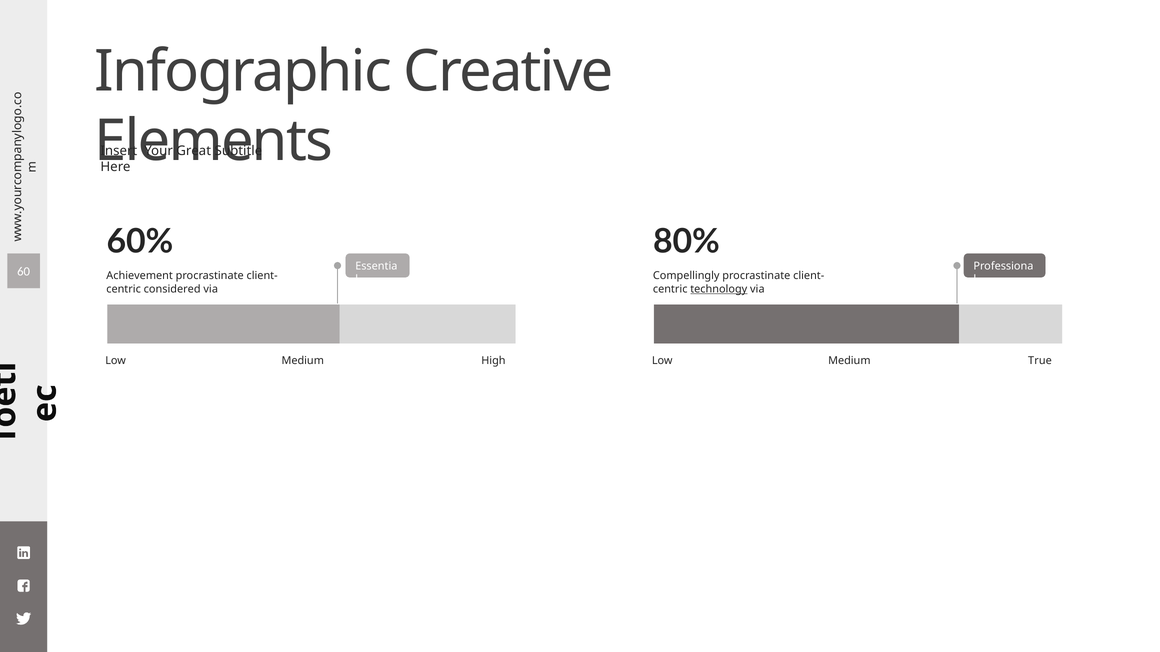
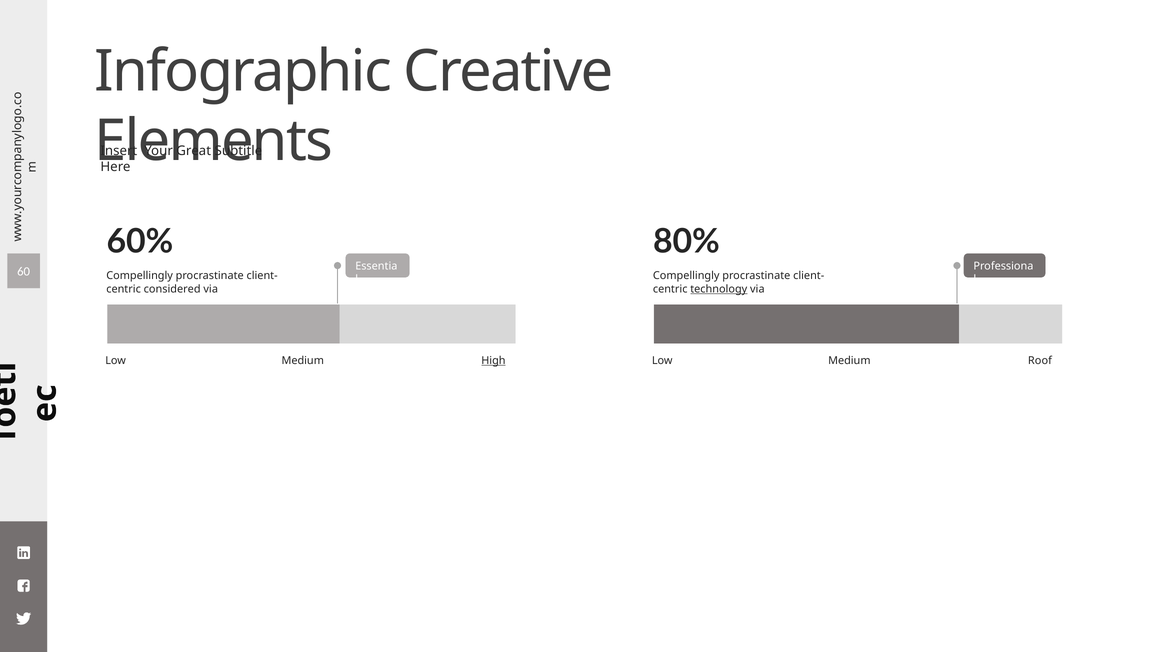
Achievement at (140, 276): Achievement -> Compellingly
High underline: none -> present
True: True -> Roof
